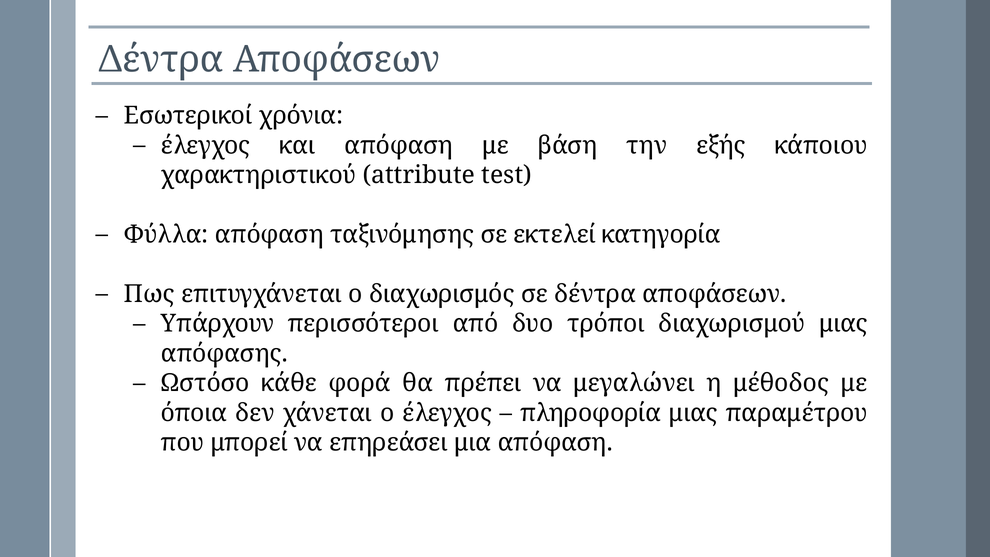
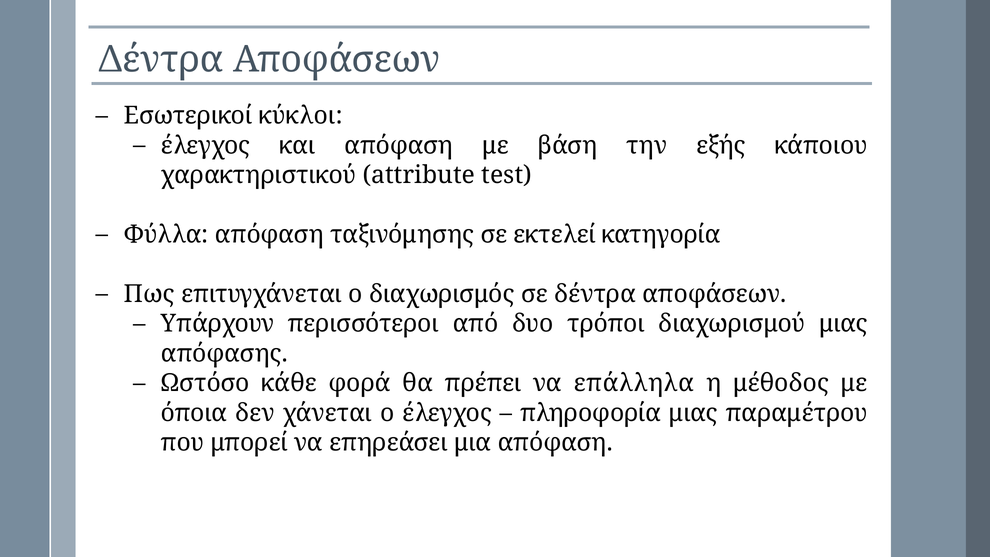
χρόνια: χρόνια -> κύκλοι
μεγαλώνει: μεγαλώνει -> επάλληλα
